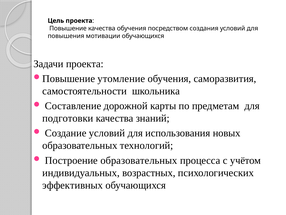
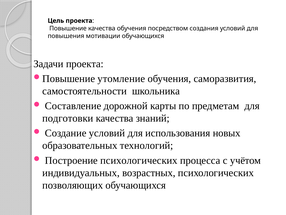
Построение образовательных: образовательных -> психологических
эффективных: эффективных -> позволяющих
